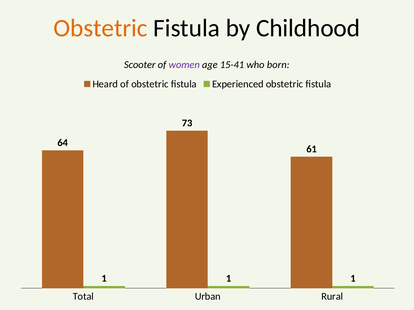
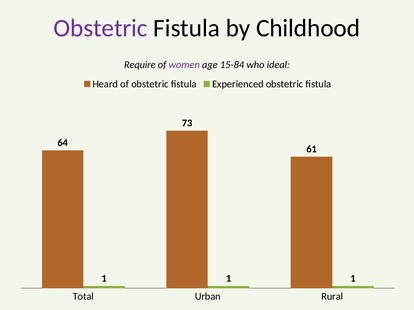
Obstetric at (101, 28) colour: orange -> purple
Scooter: Scooter -> Require
15-41: 15-41 -> 15-84
born: born -> ideal
